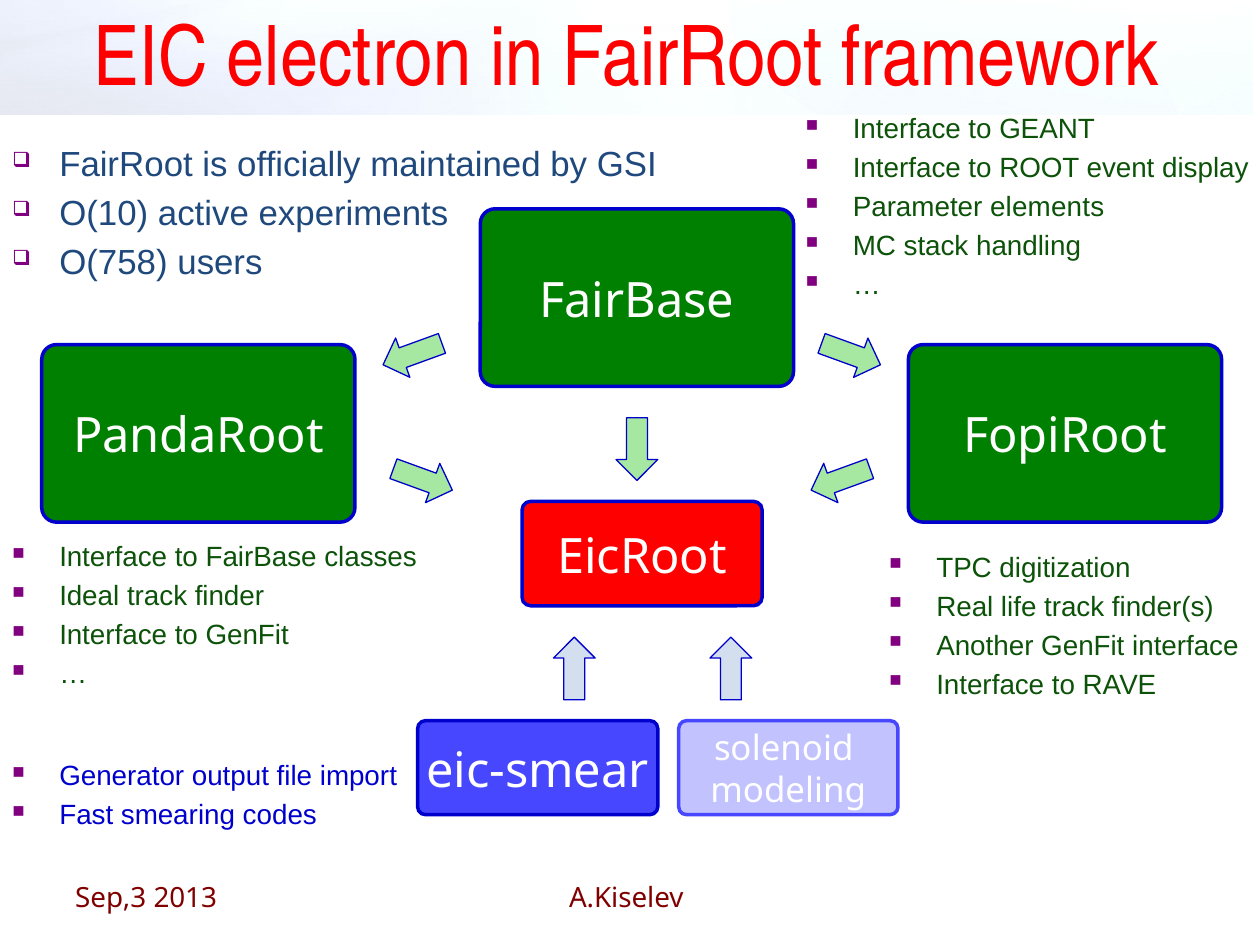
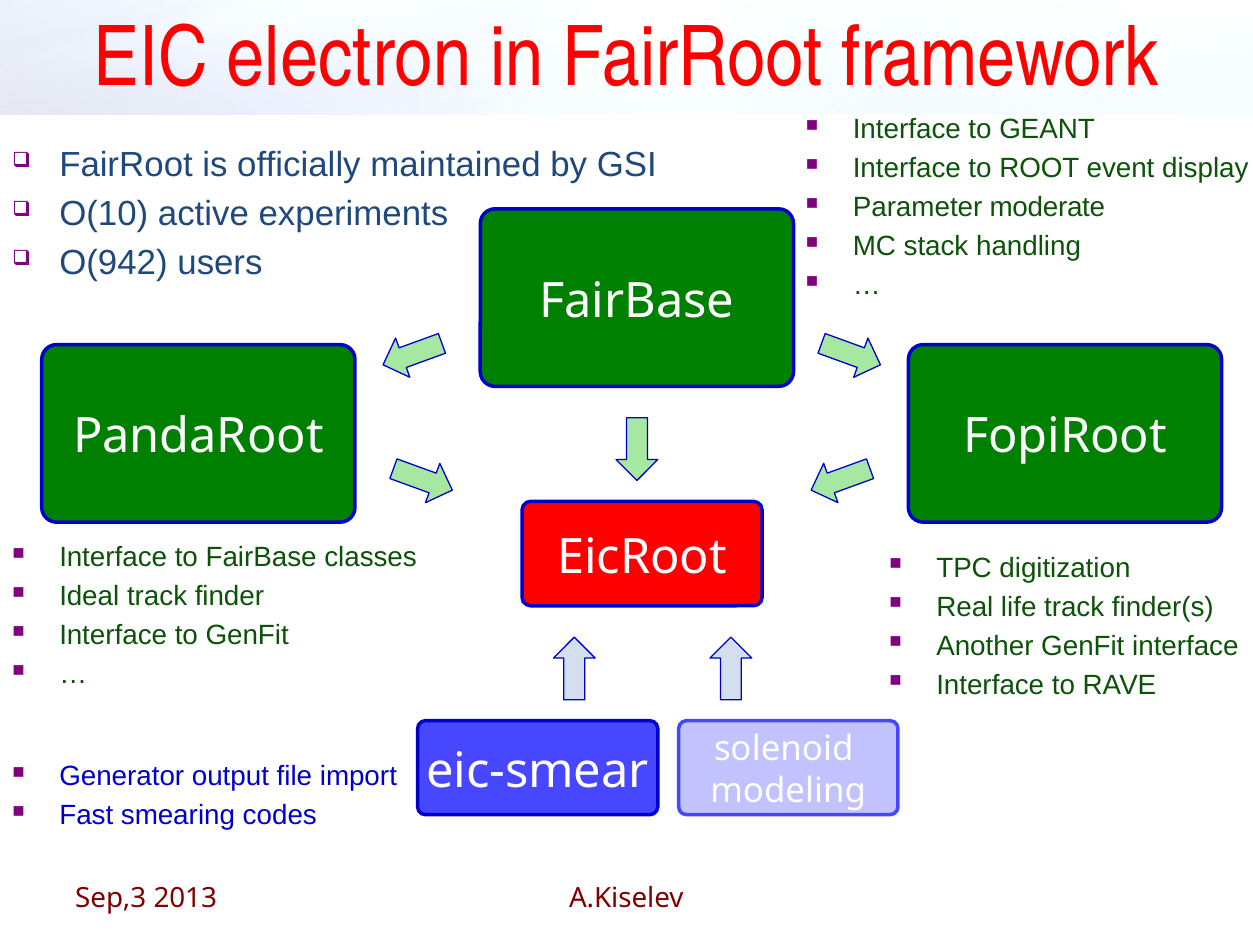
elements: elements -> moderate
O(758: O(758 -> O(942
